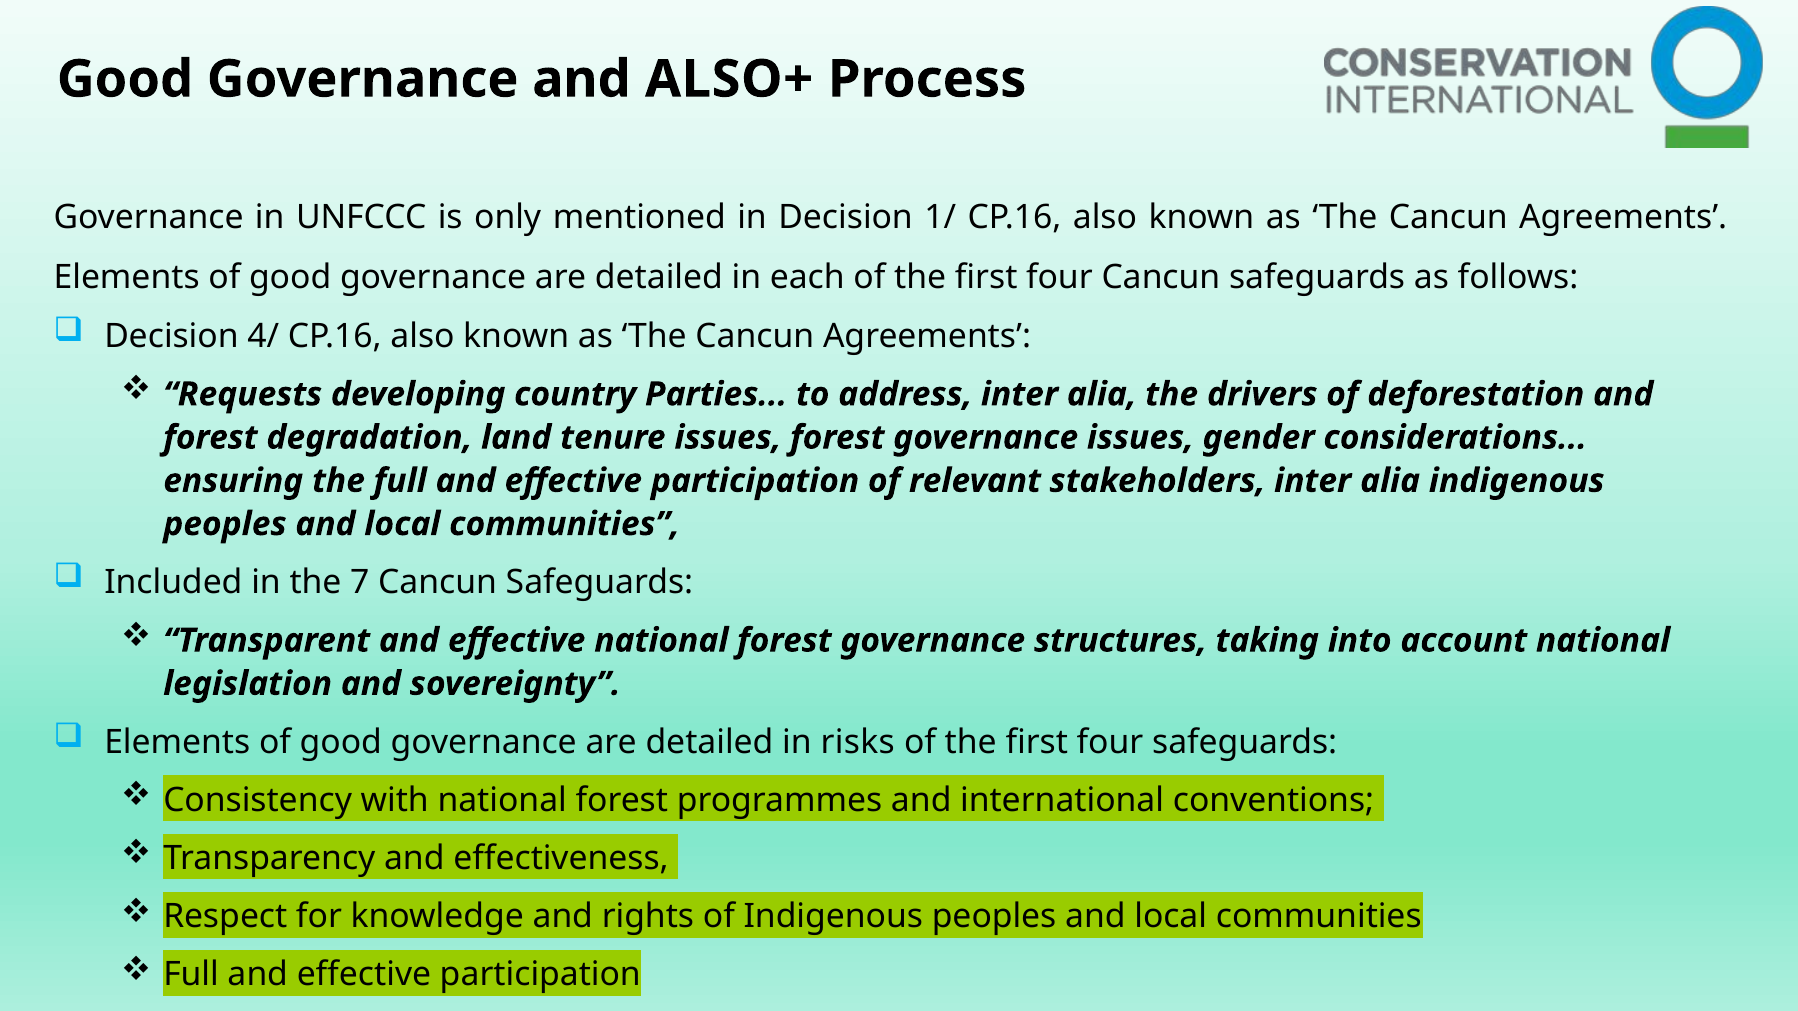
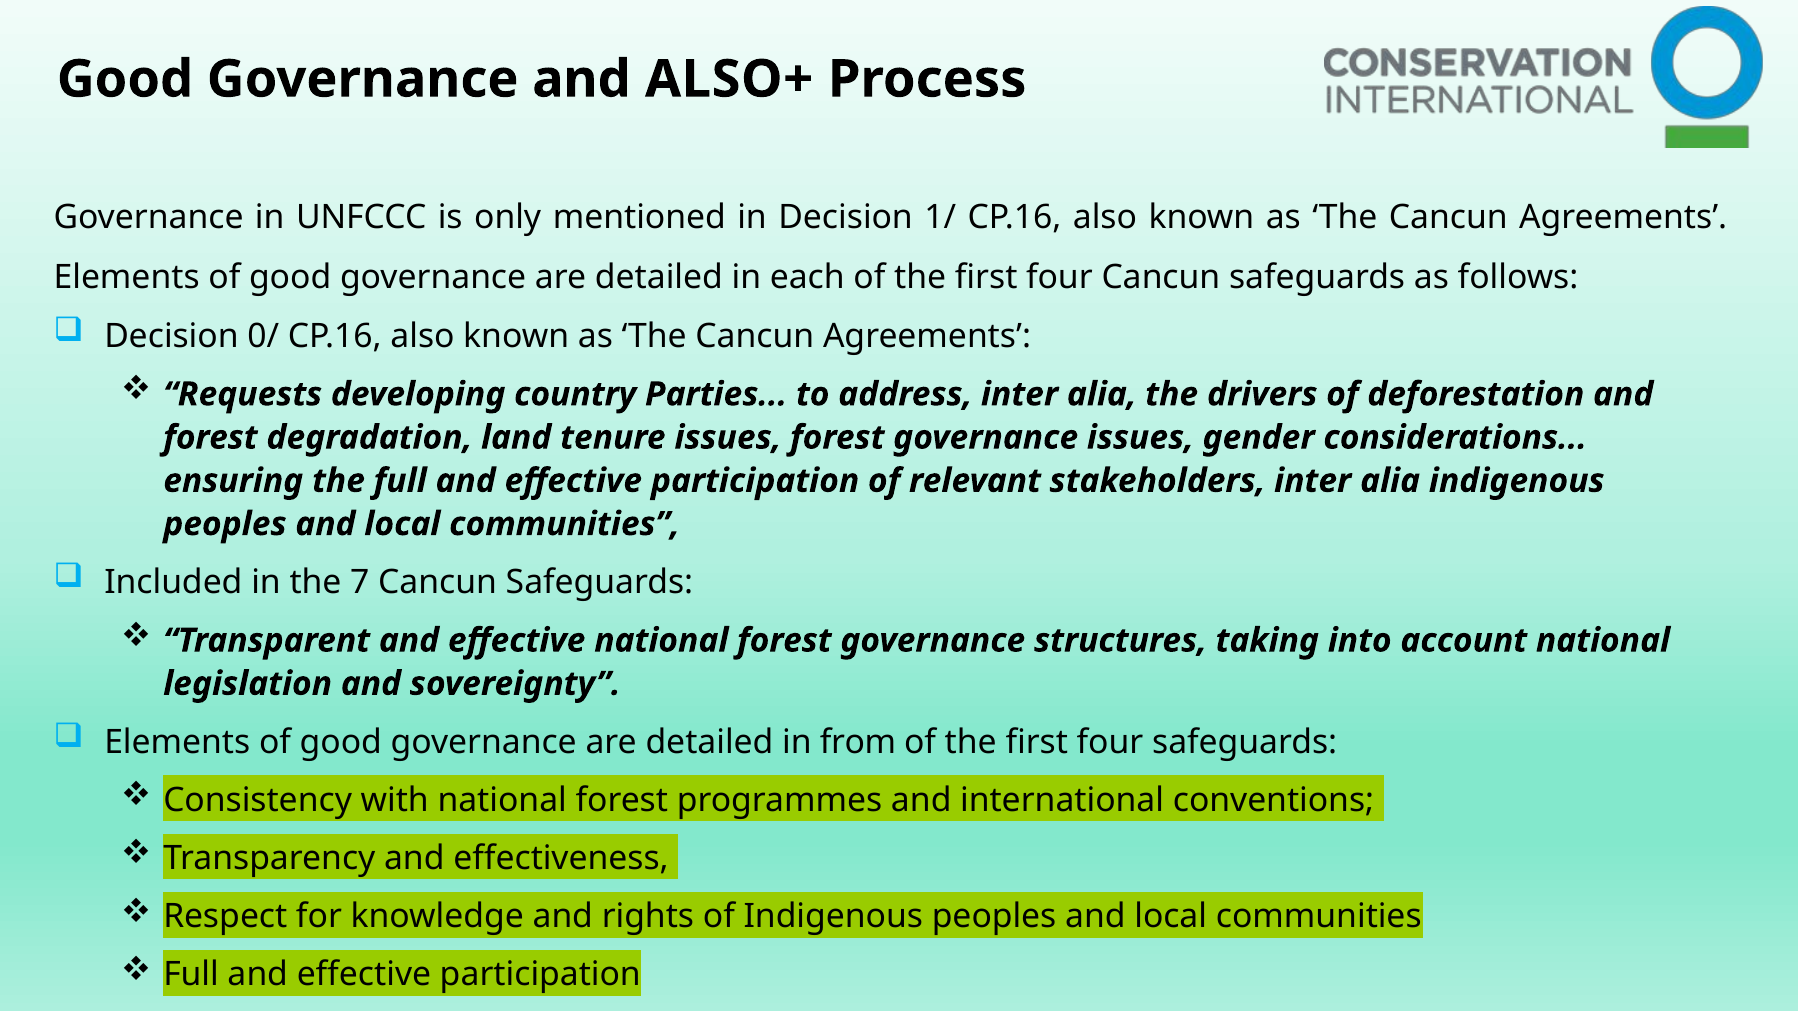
4/: 4/ -> 0/
risks: risks -> from
